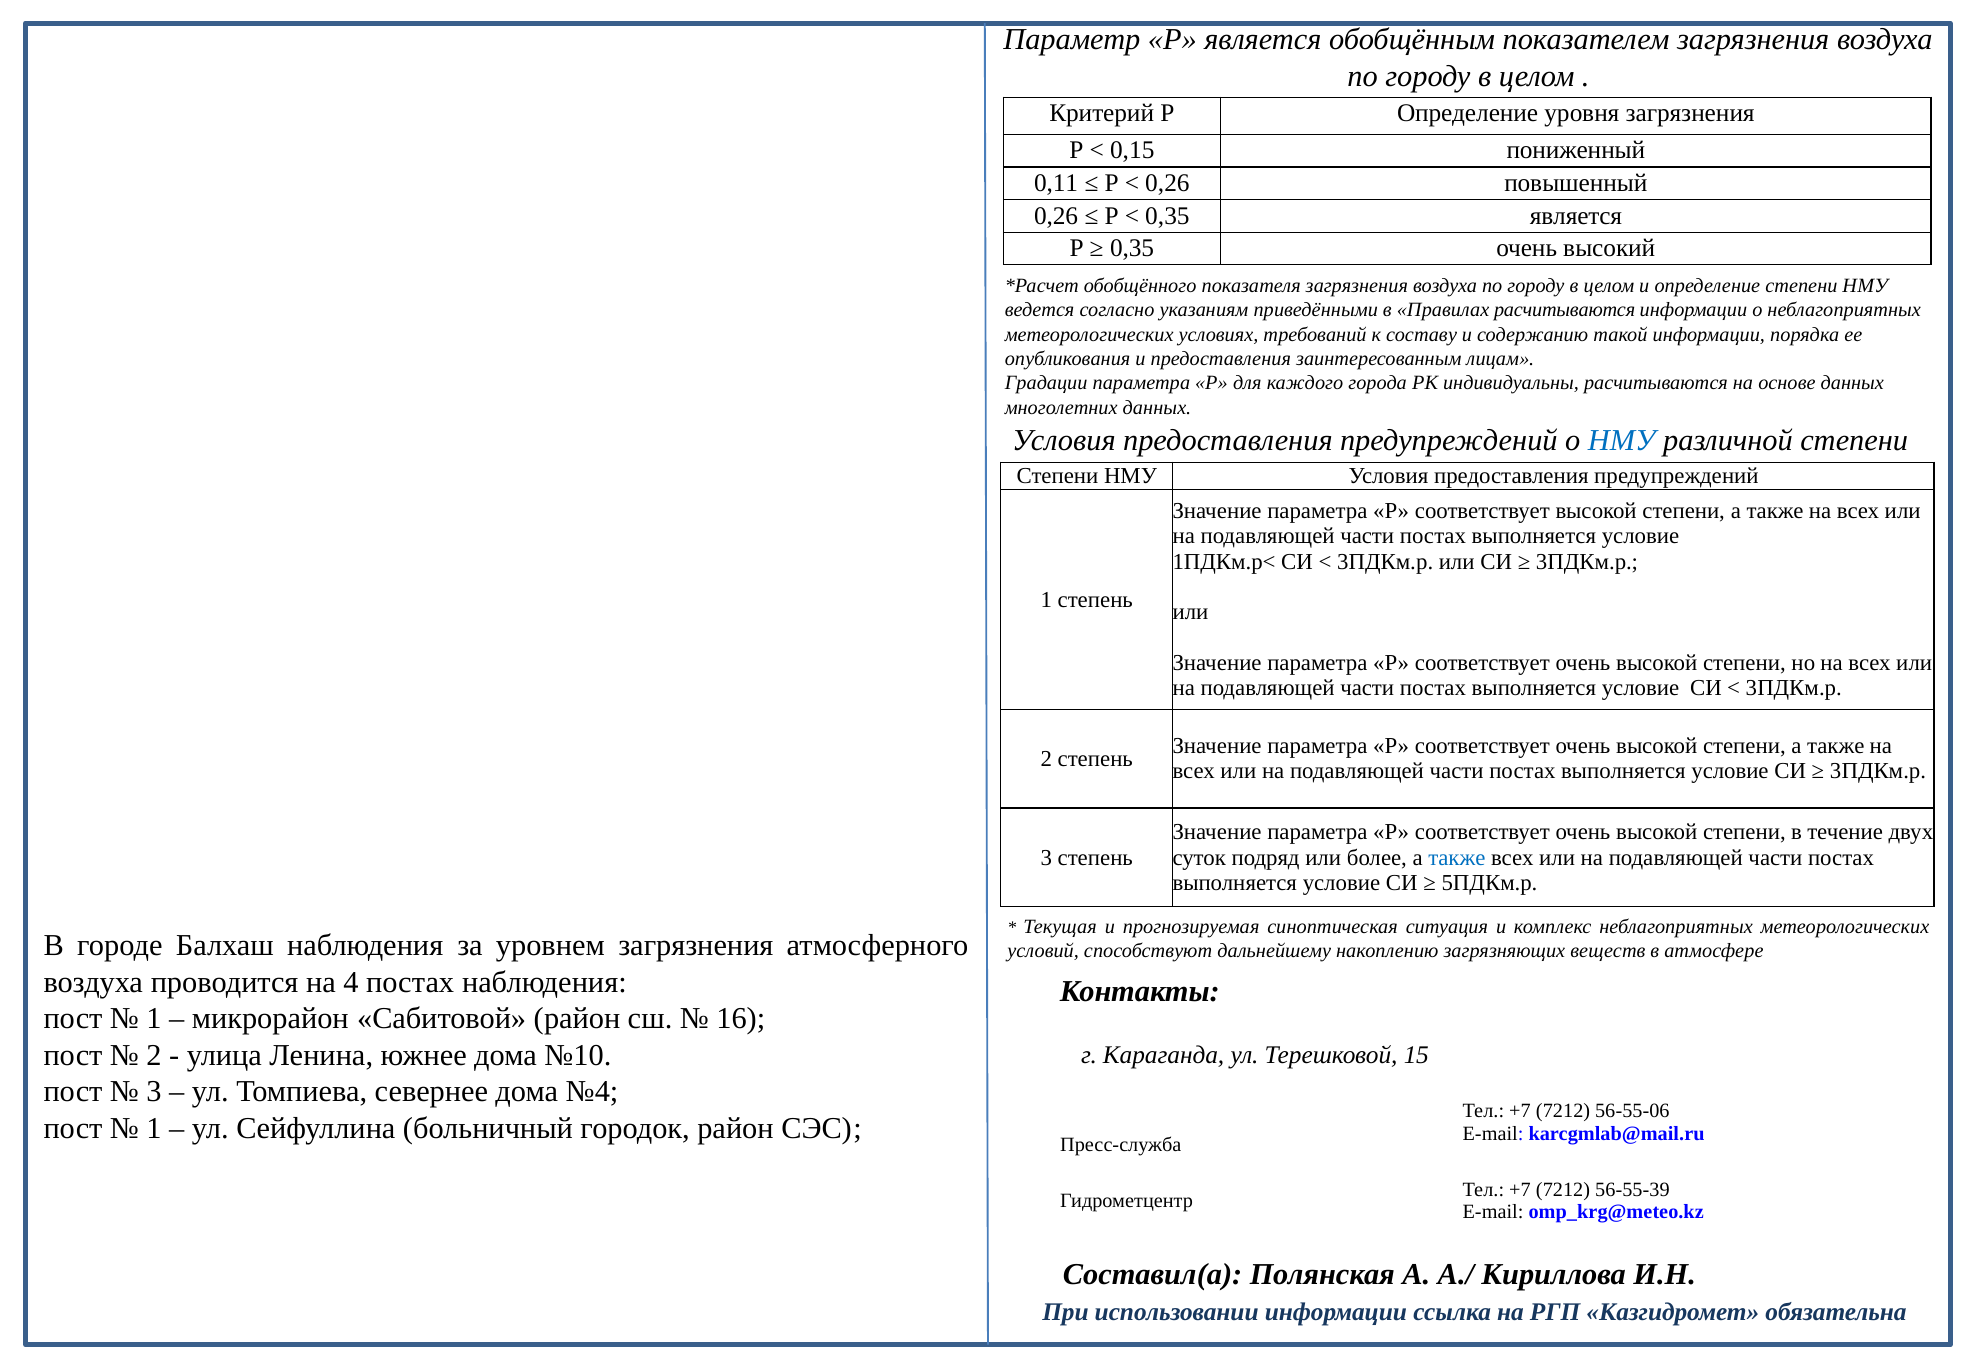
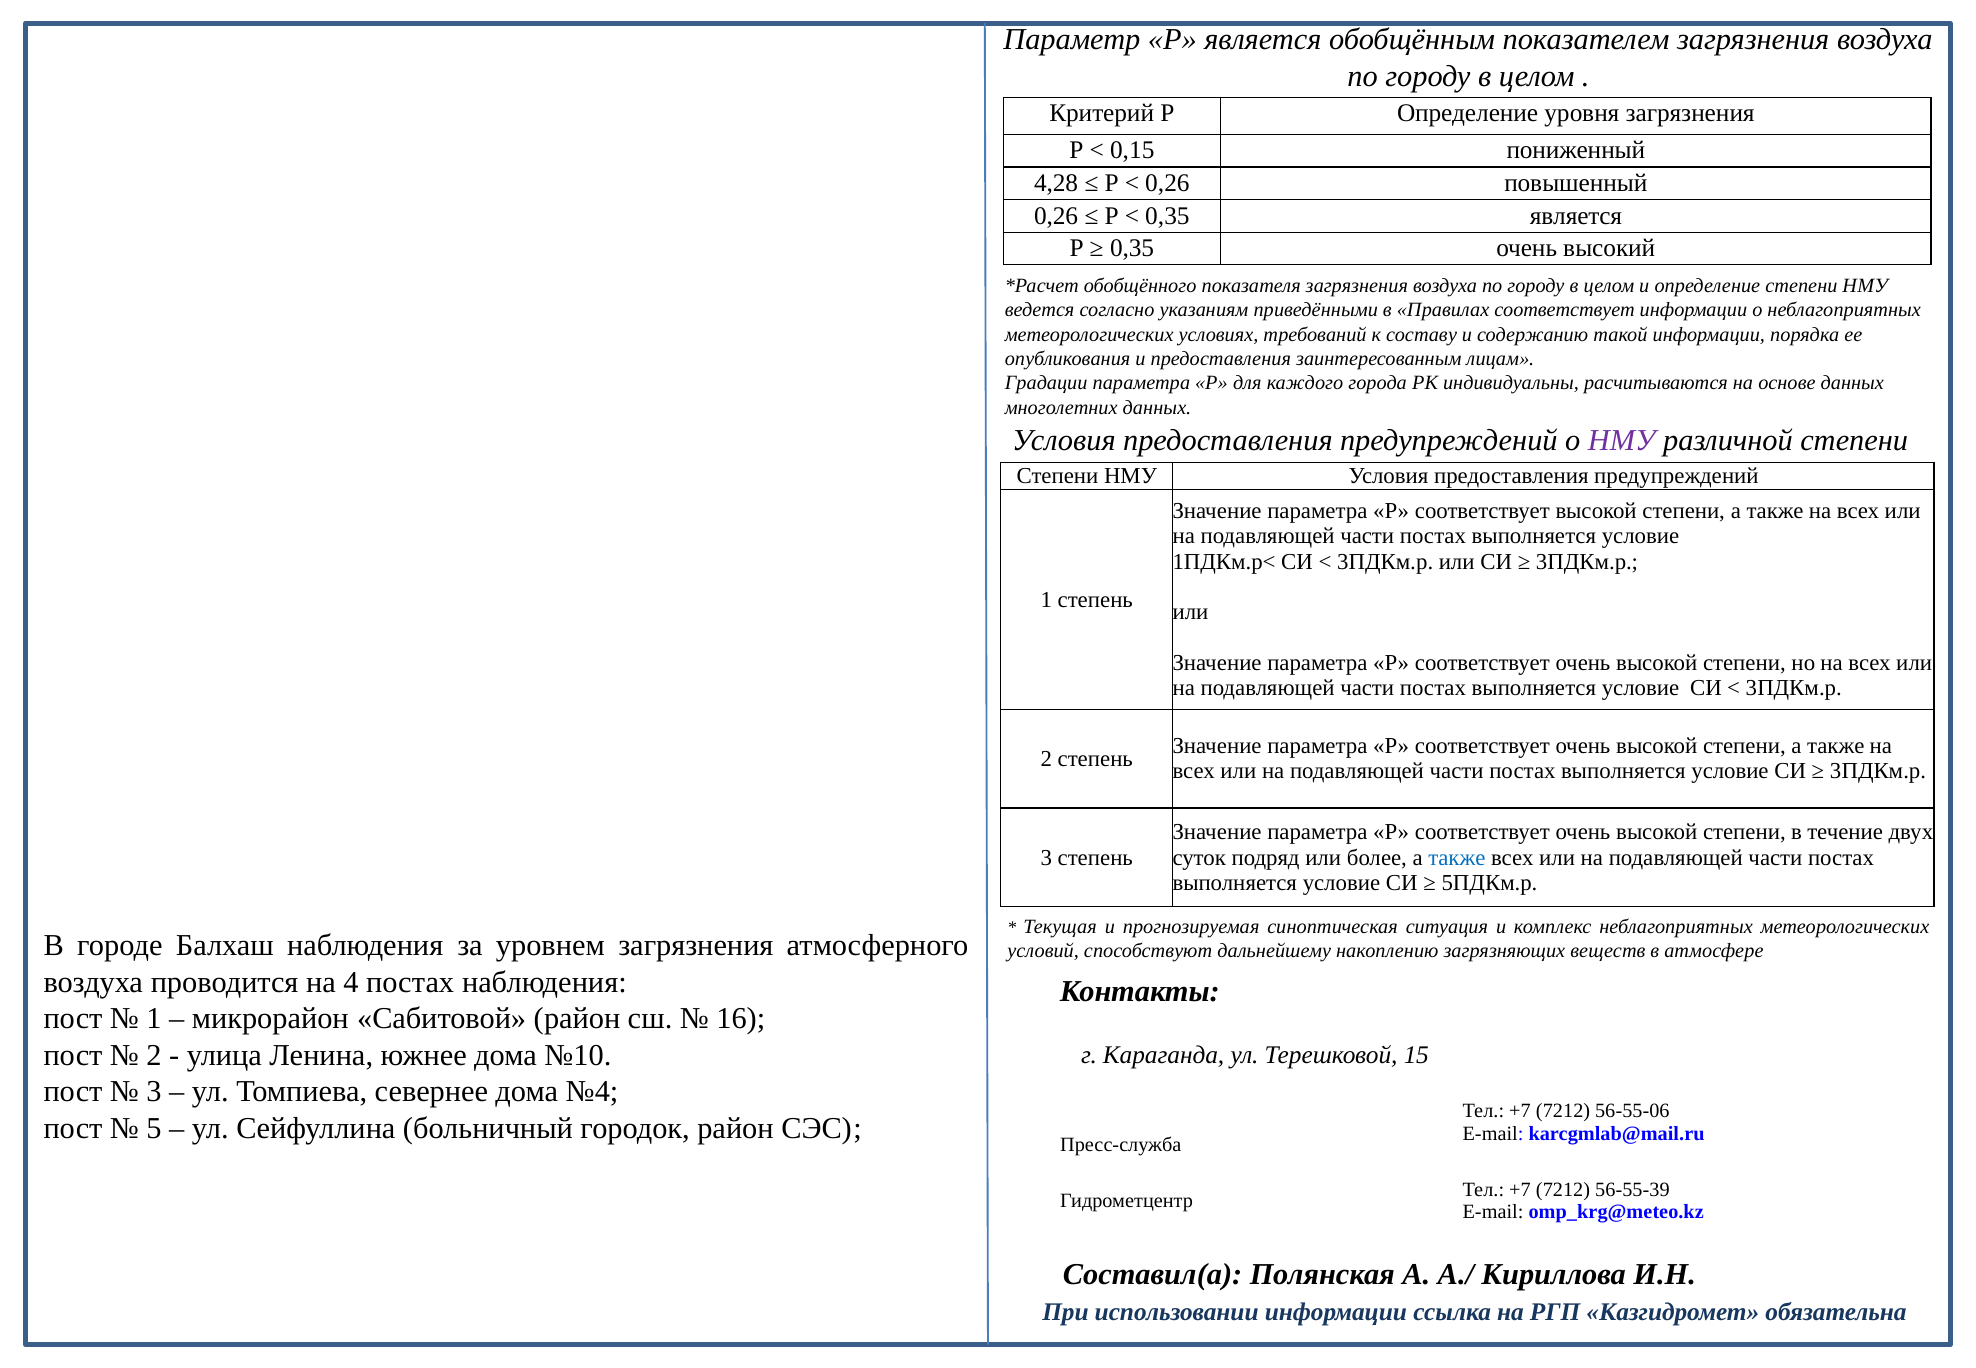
0,11: 0,11 -> 4,28
Правилах расчитываются: расчитываются -> соответствует
НМУ at (1622, 440) colour: blue -> purple
1 at (154, 1128): 1 -> 5
